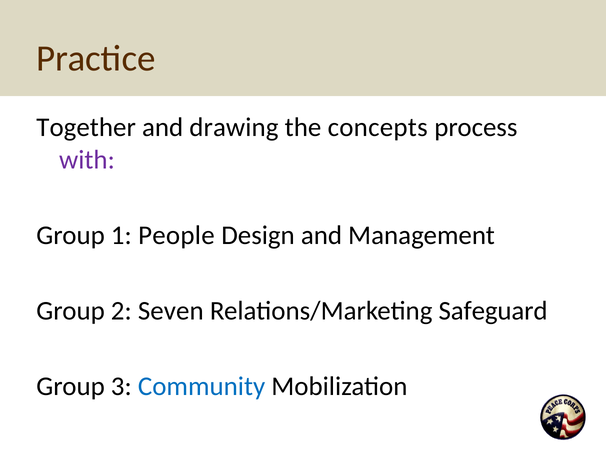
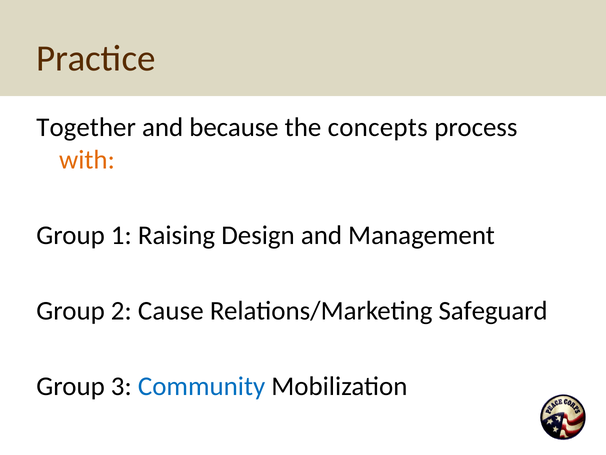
drawing: drawing -> because
with colour: purple -> orange
People: People -> Raising
Seven: Seven -> Cause
